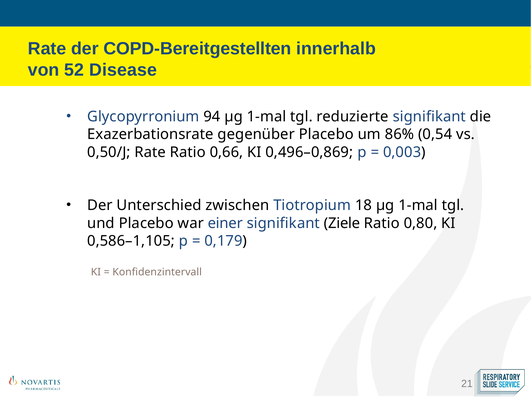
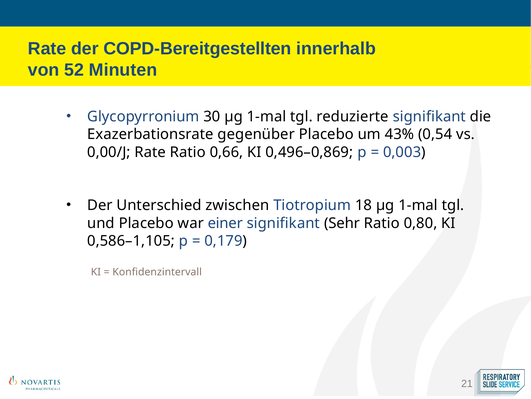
Disease: Disease -> Minuten
94: 94 -> 30
86%: 86% -> 43%
0,50/J: 0,50/J -> 0,00/J
Ziele: Ziele -> Sehr
